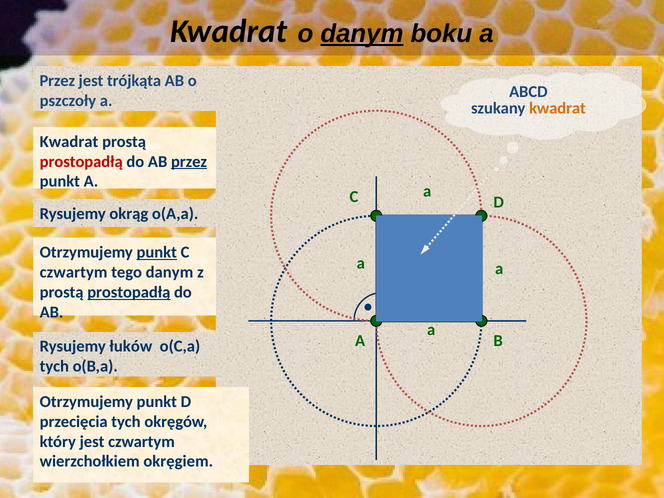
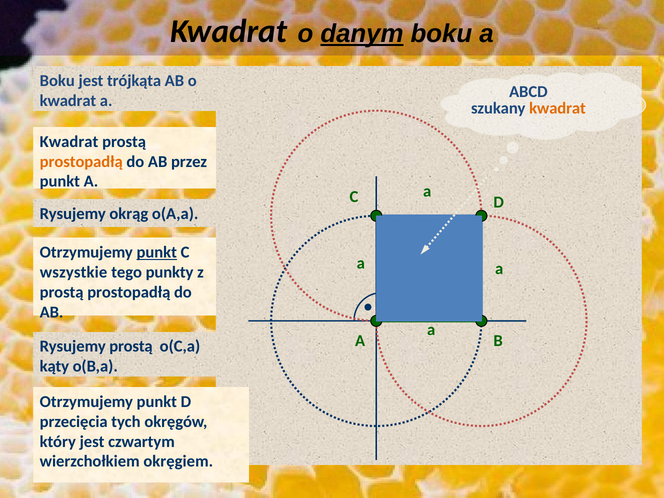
Przez at (57, 81): Przez -> Boku
pszczoły at (68, 101): pszczoły -> kwadrat
prostopadłą at (81, 162) colour: red -> orange
przez at (189, 162) underline: present -> none
czwartym at (74, 272): czwartym -> wszystkie
tego danym: danym -> punkty
prostopadłą at (129, 292) underline: present -> none
Rysujemy łuków: łuków -> prostą
tych at (54, 366): tych -> kąty
